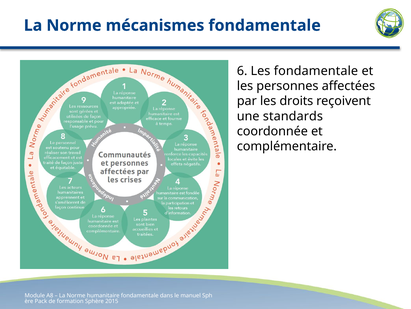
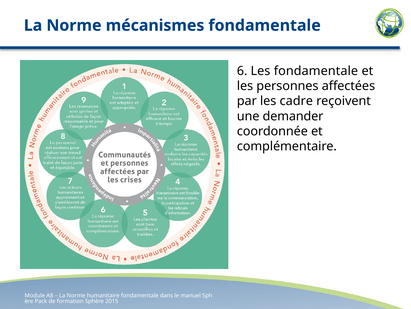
droits: droits -> cadre
standards: standards -> demander
